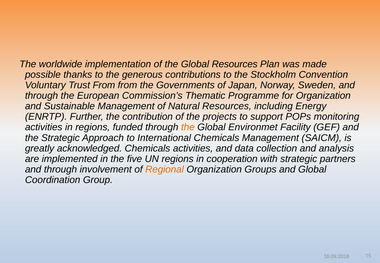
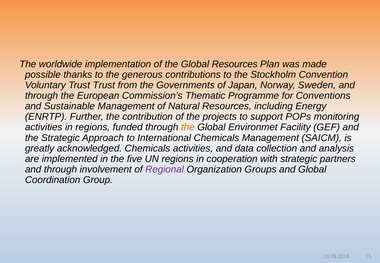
Trust From: From -> Trust
for Organization: Organization -> Conventions
Regional colour: orange -> purple
